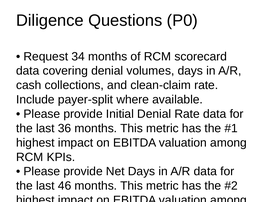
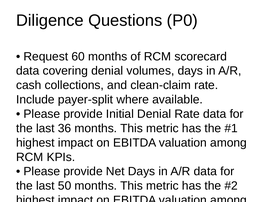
34: 34 -> 60
46: 46 -> 50
